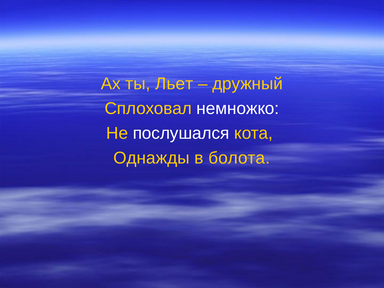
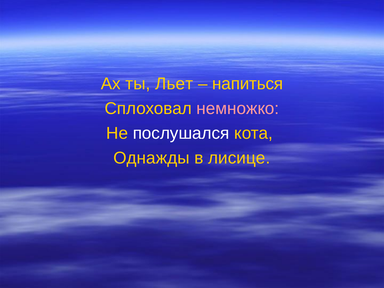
дружный: дружный -> напиться
немножко colour: white -> pink
болота: болота -> лисице
